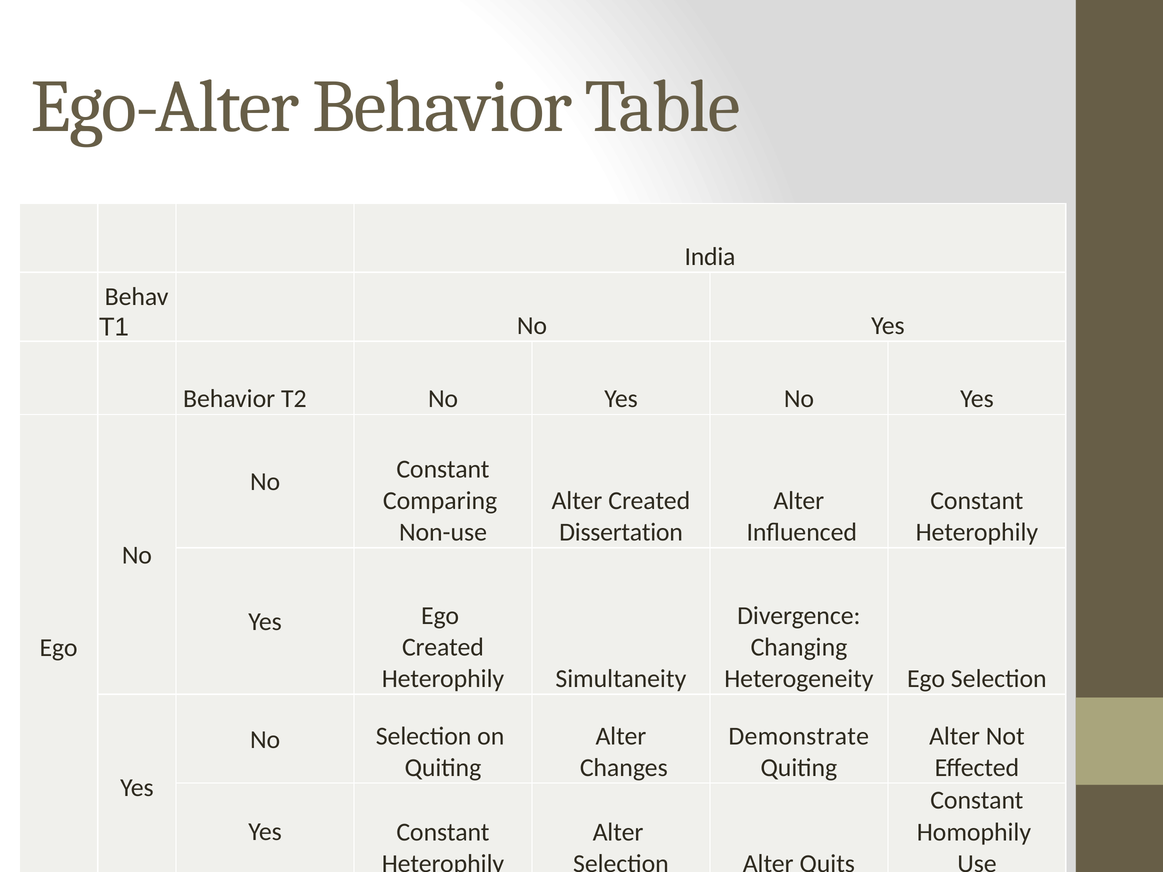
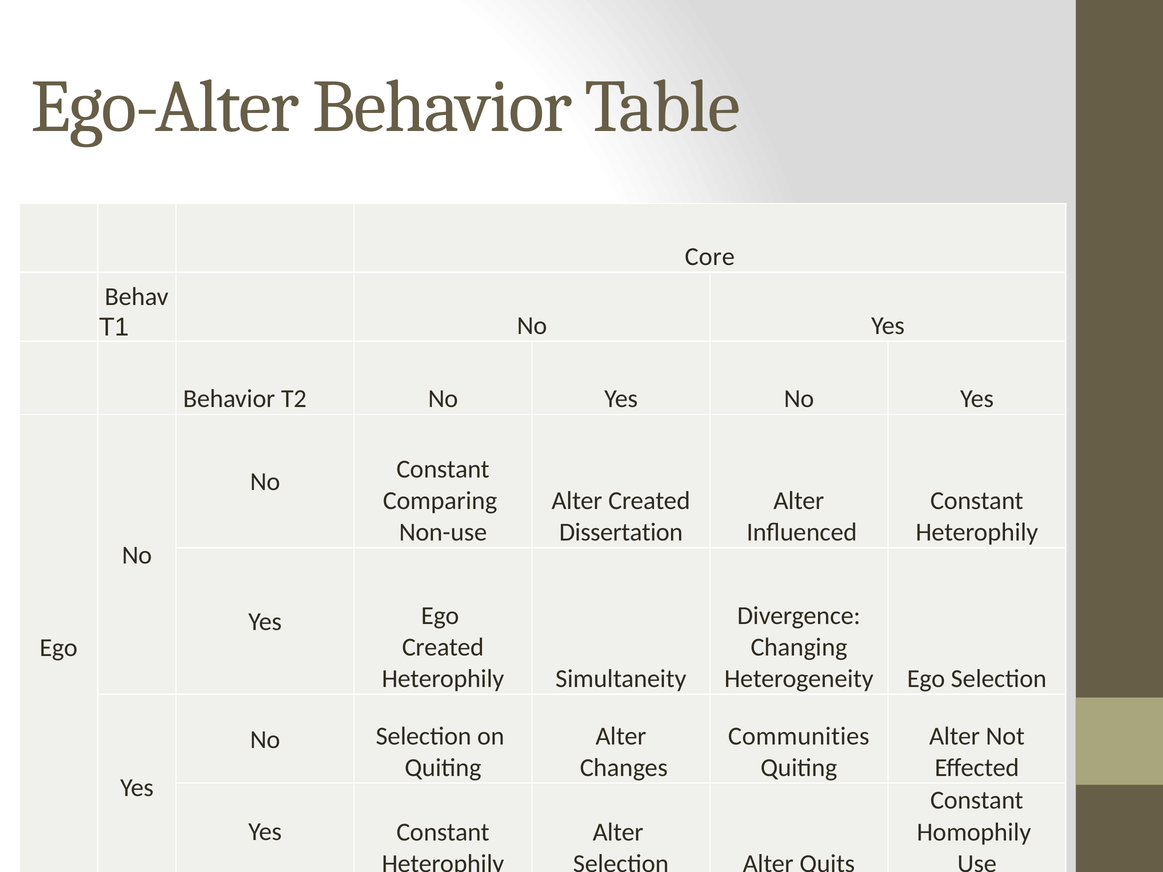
India: India -> Core
Demonstrate: Demonstrate -> Communities
